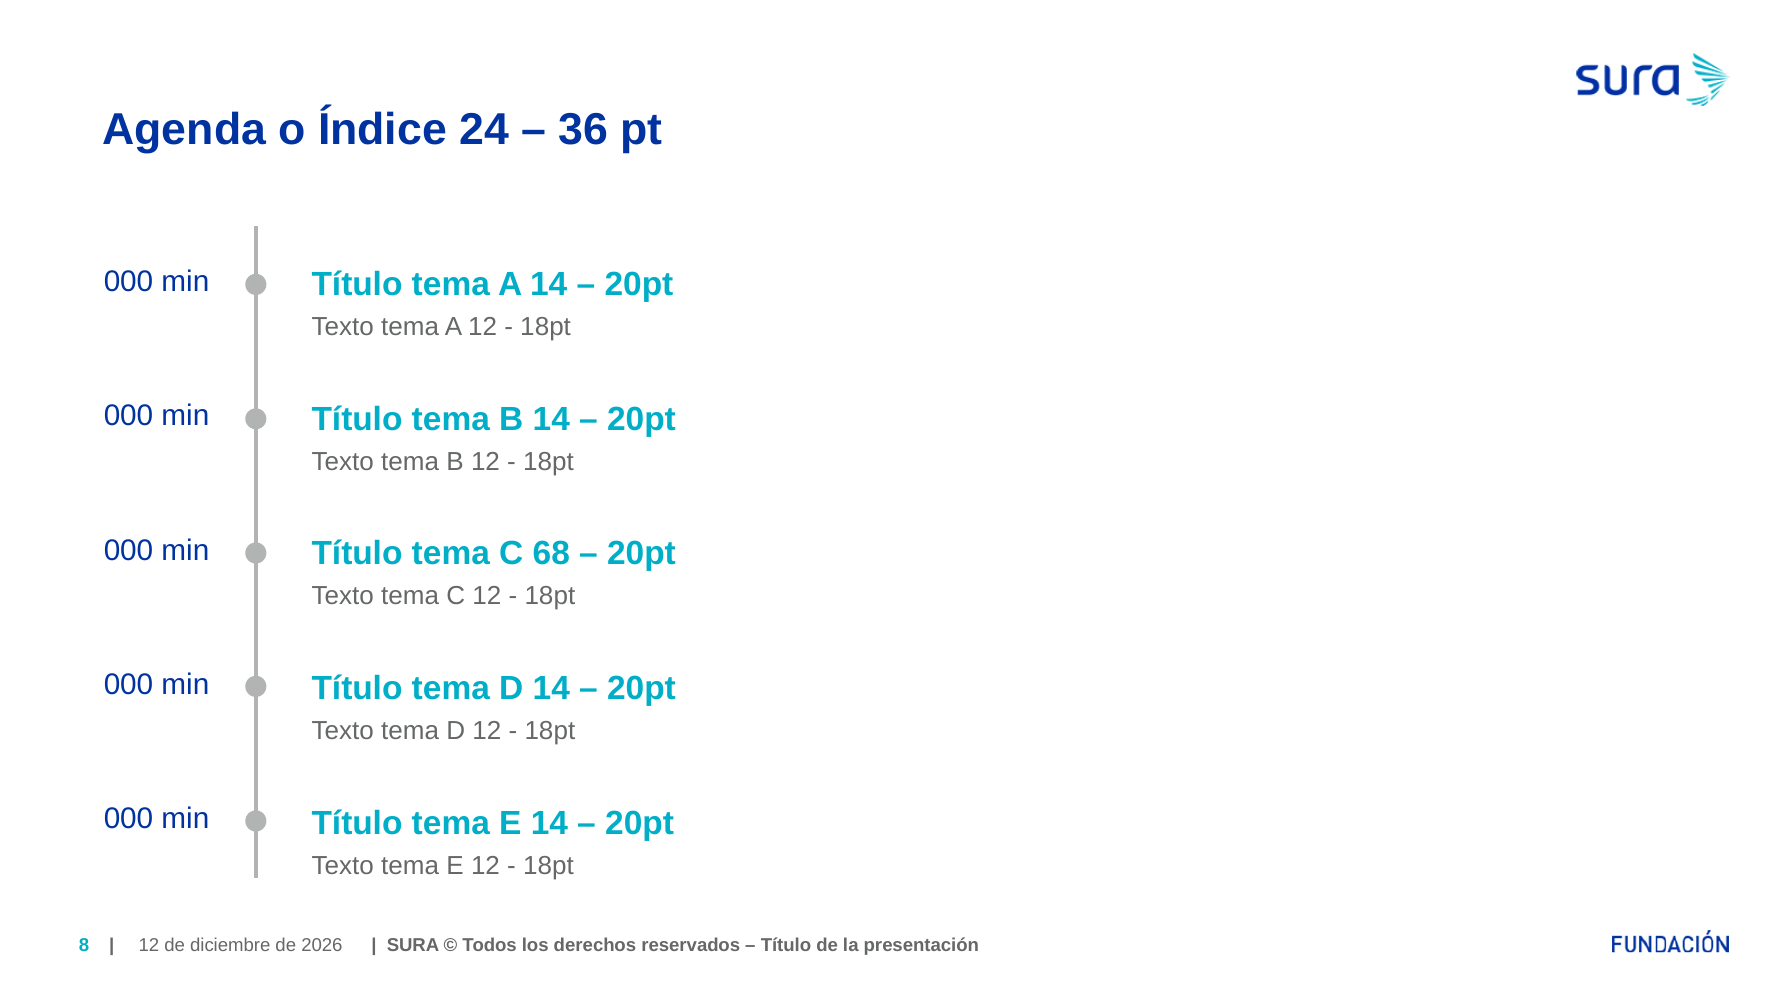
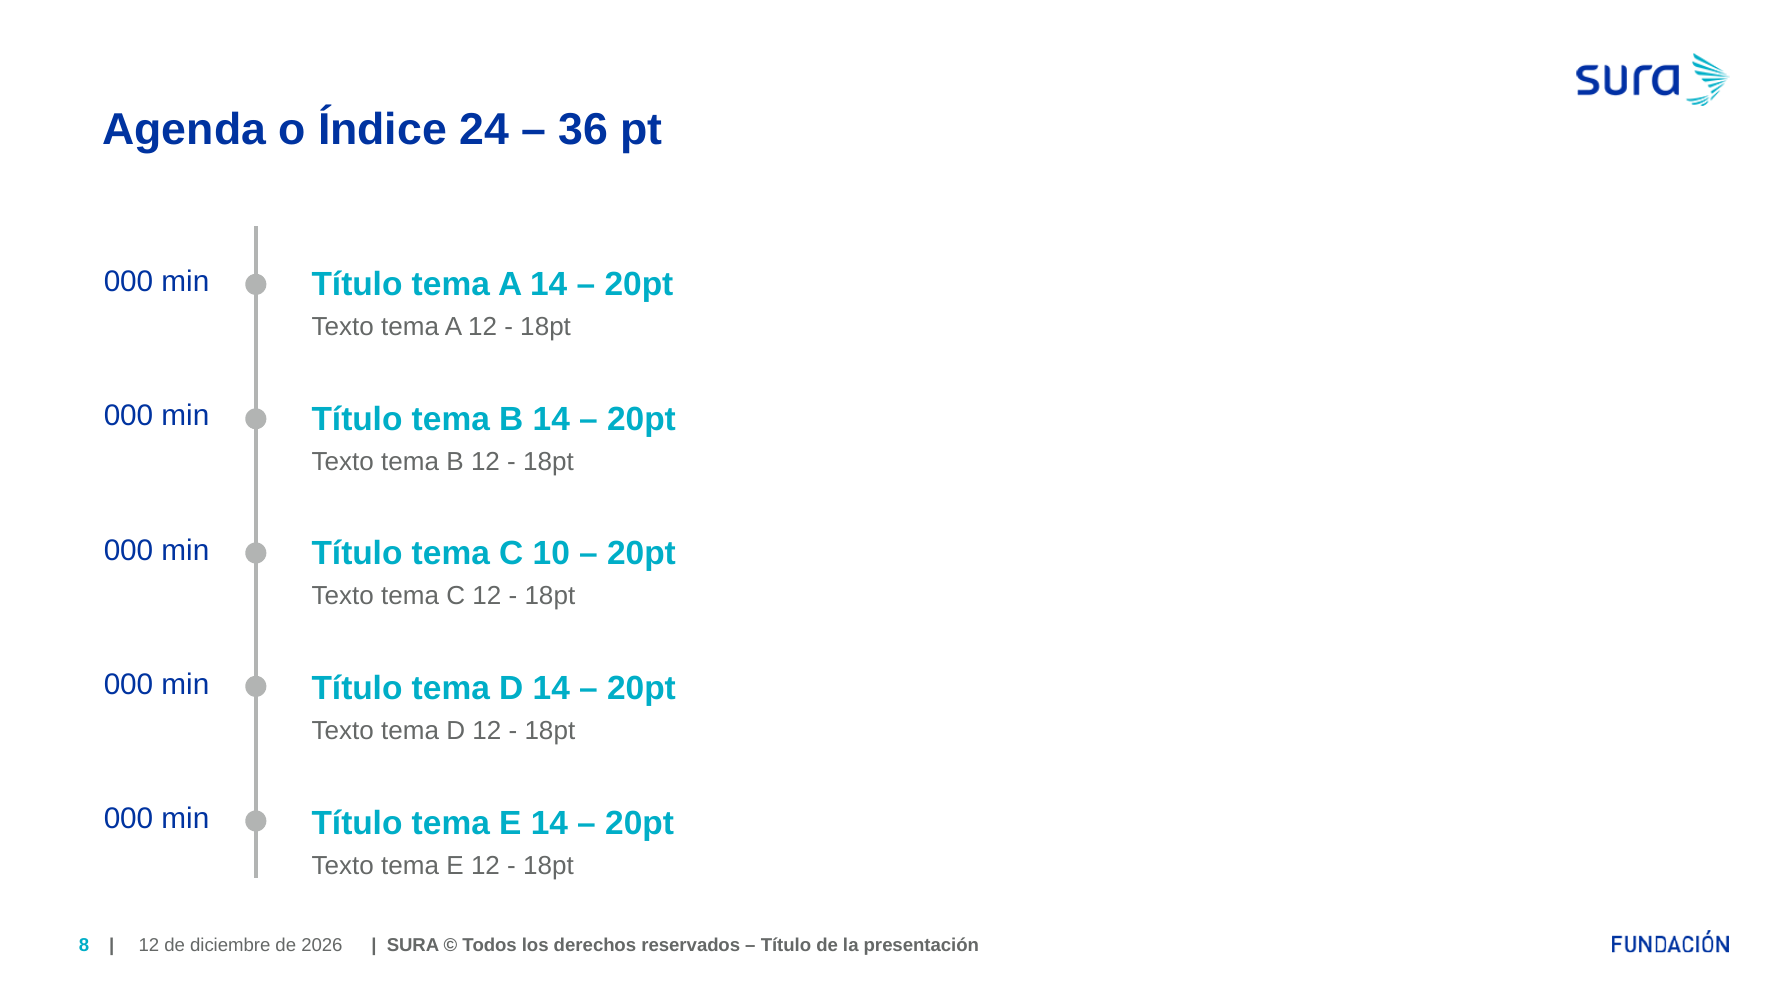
68: 68 -> 10
